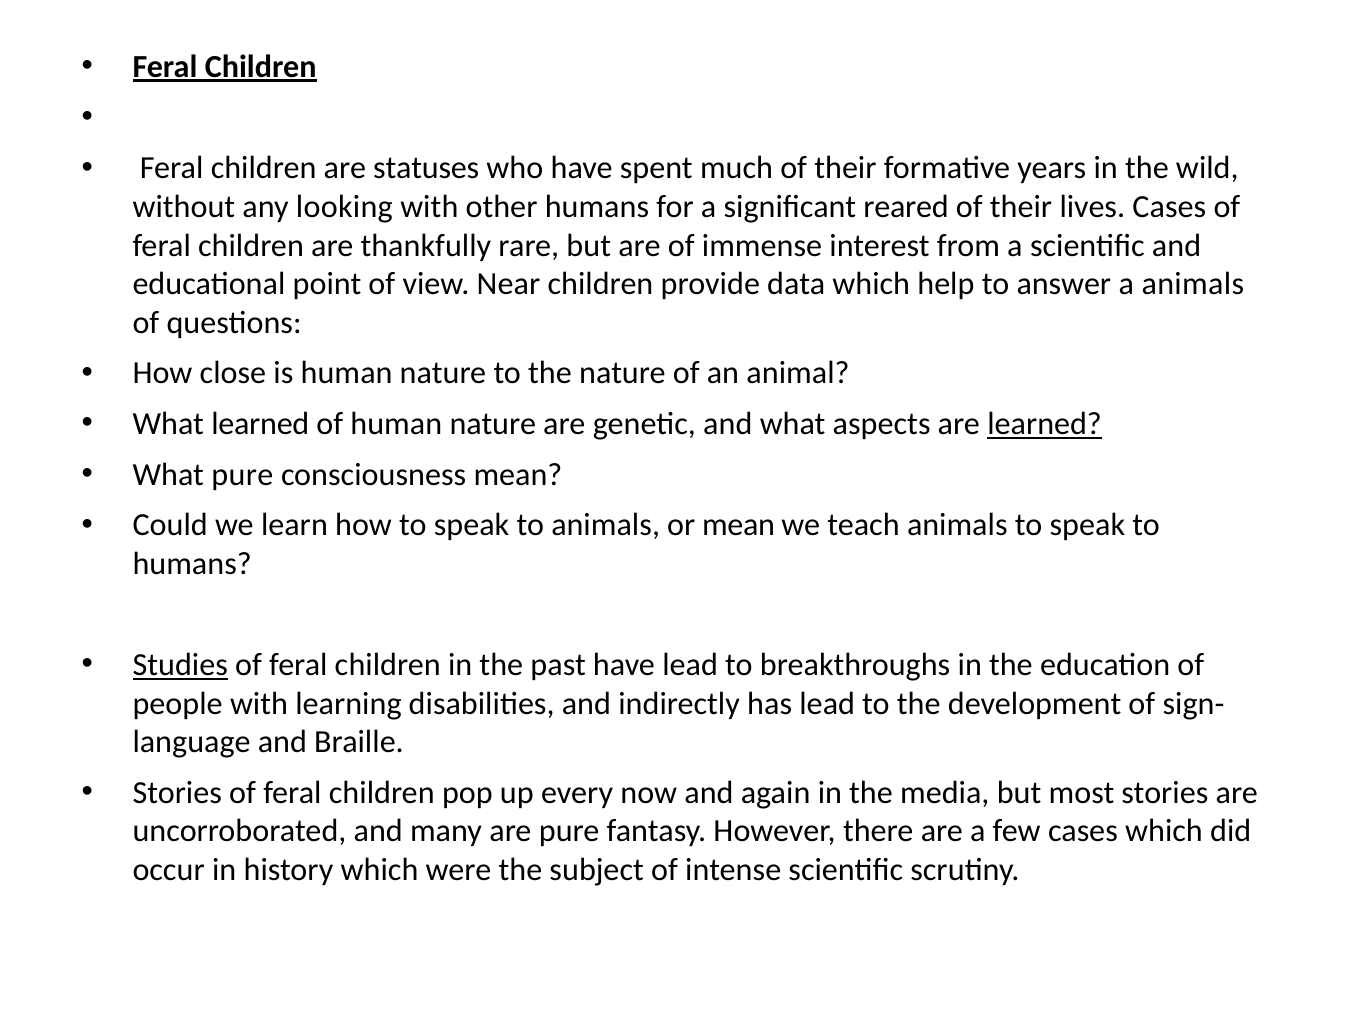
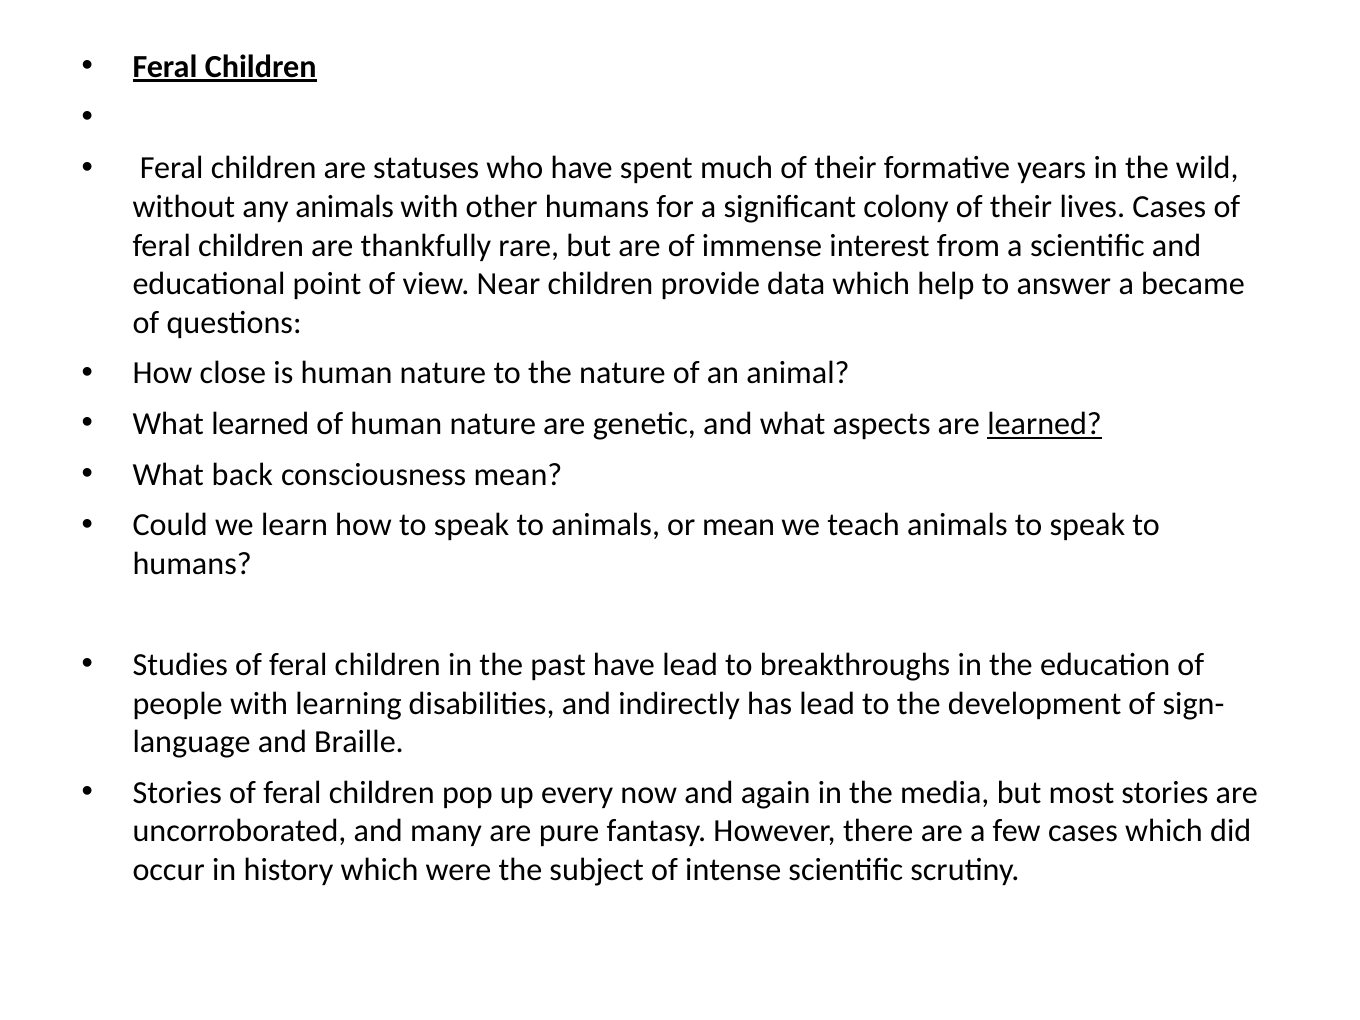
any looking: looking -> animals
reared: reared -> colony
a animals: animals -> became
What pure: pure -> back
Studies underline: present -> none
